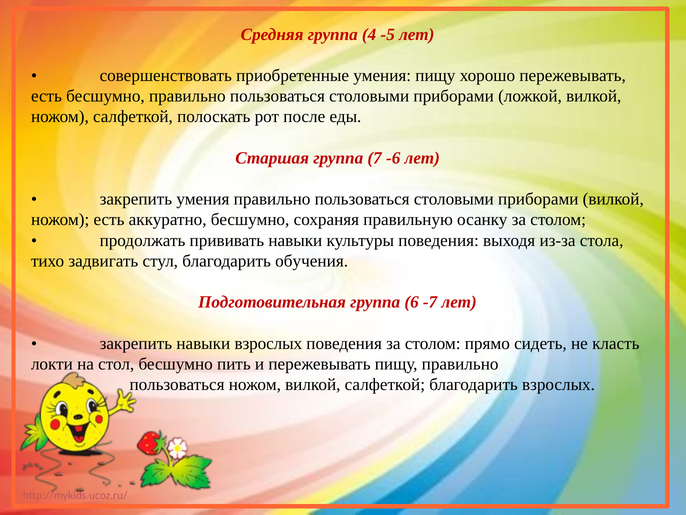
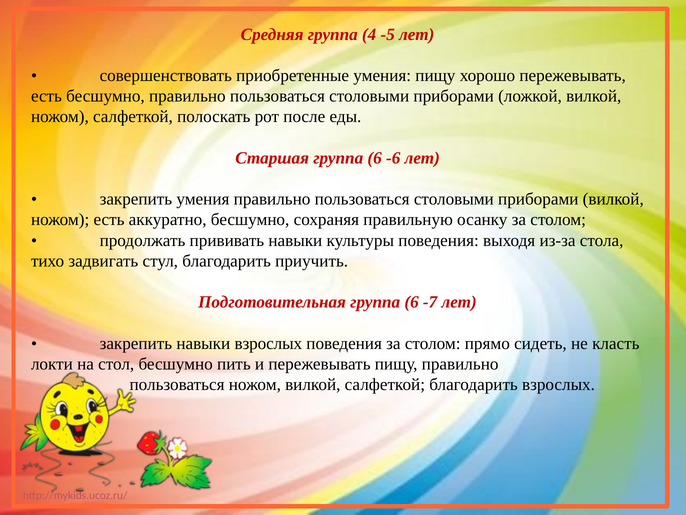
Старшая группа 7: 7 -> 6
обучения: обучения -> приучить
